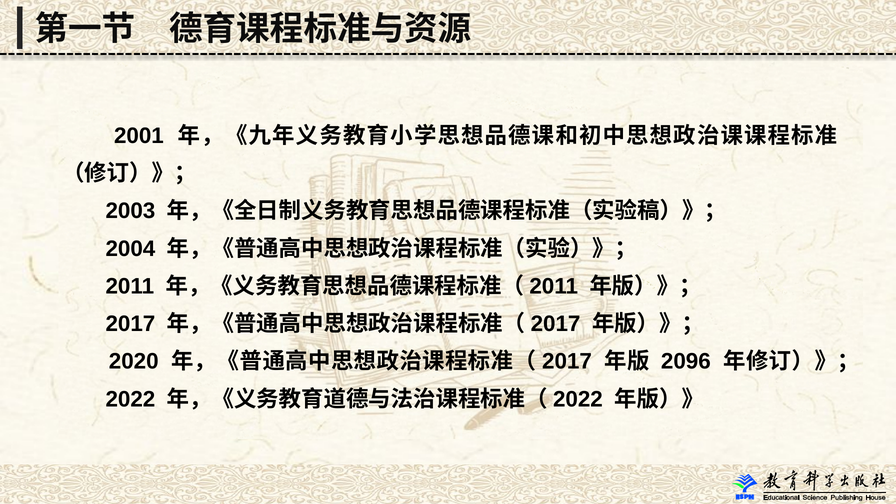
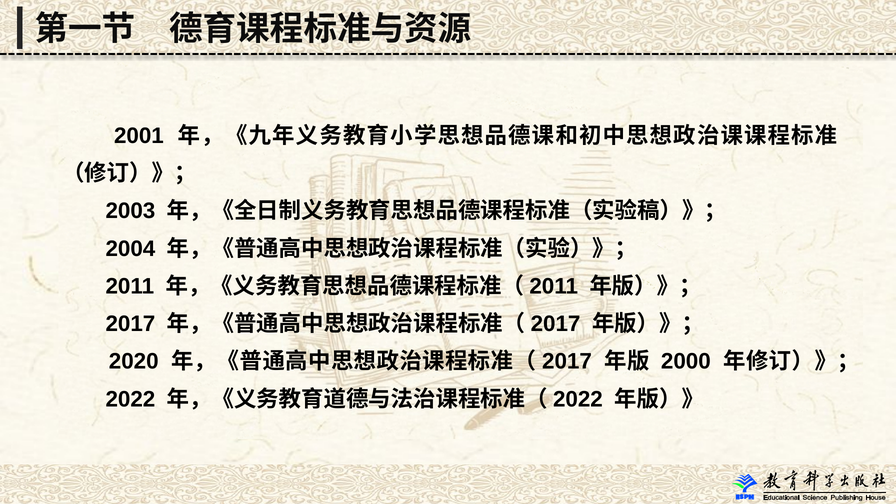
2096: 2096 -> 2000
